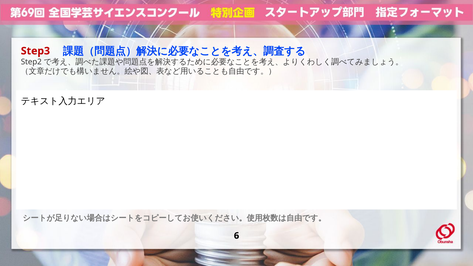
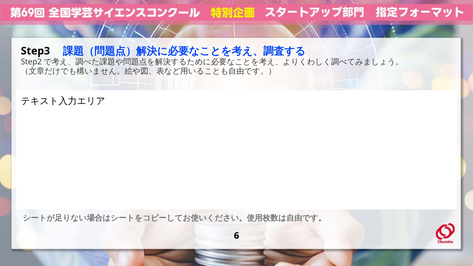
Step3 colour: red -> black
